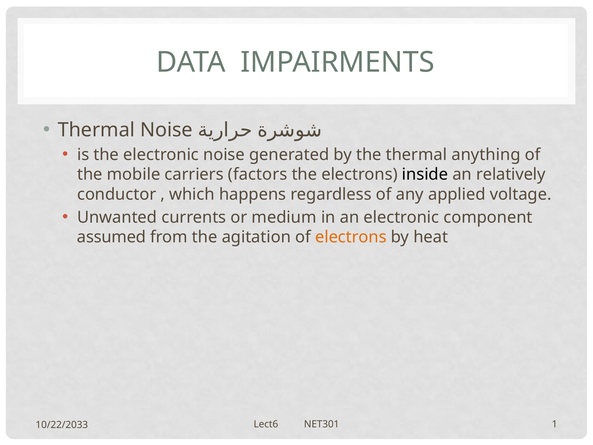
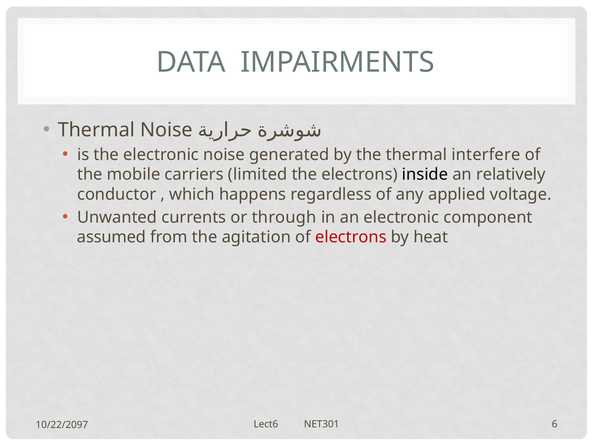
anything: anything -> interfere
factors: factors -> limited
medium: medium -> through
electrons at (351, 237) colour: orange -> red
1: 1 -> 6
10/22/2033: 10/22/2033 -> 10/22/2097
